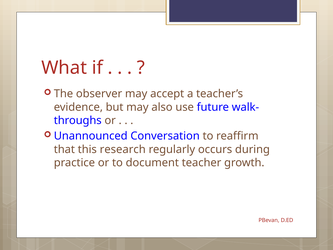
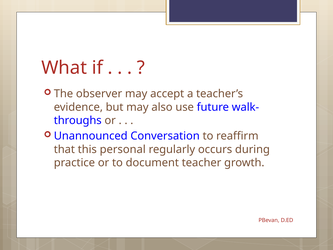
research: research -> personal
